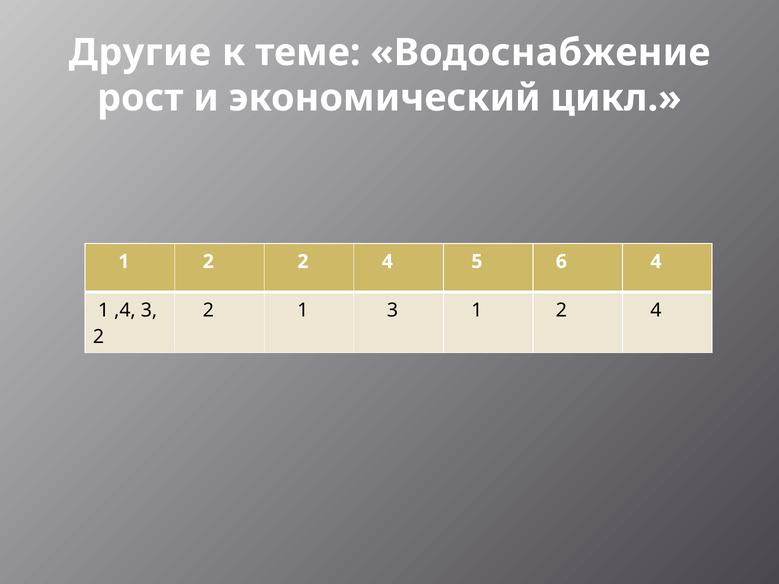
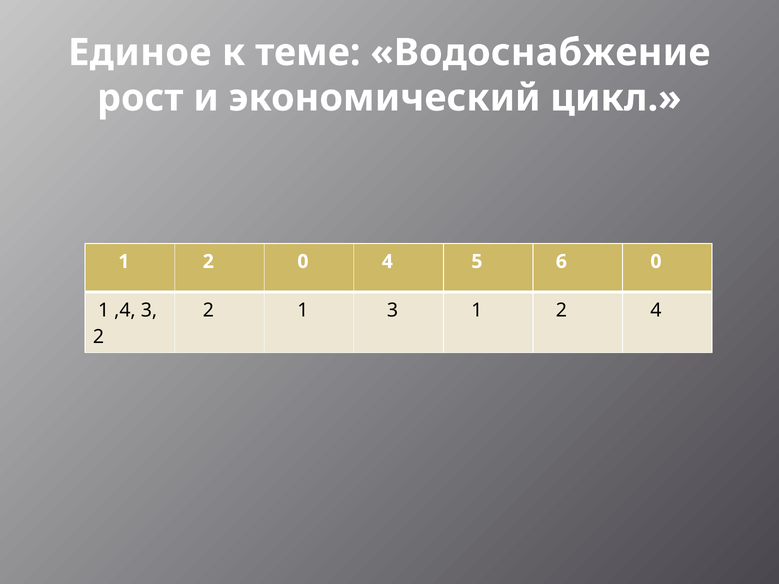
Другие: Другие -> Единое
1 2 2: 2 -> 0
6 4: 4 -> 0
